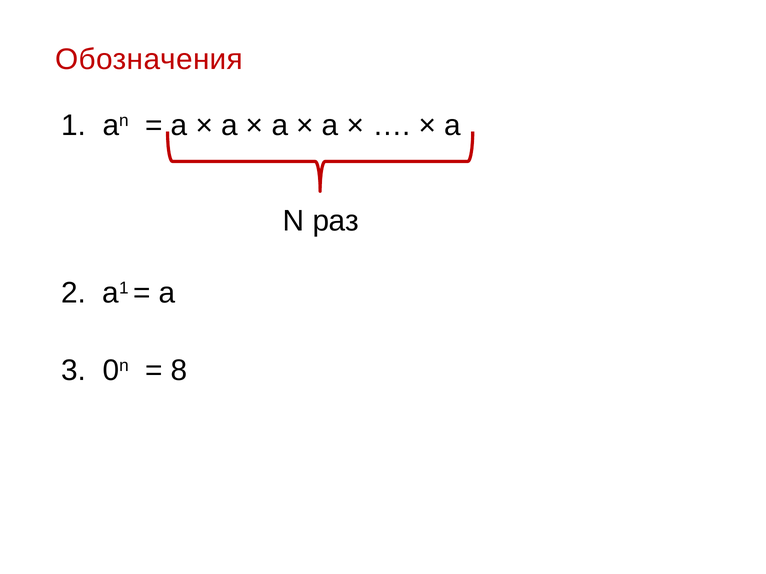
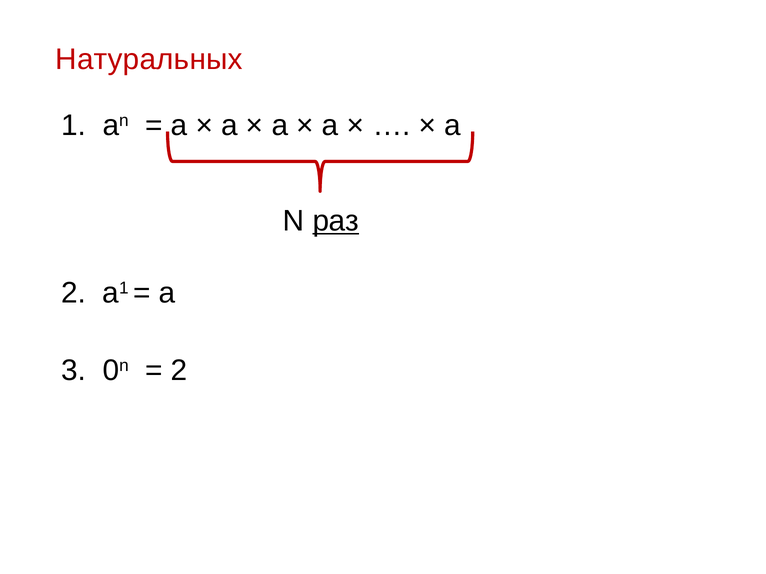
Обозначения: Обозначения -> Натуральных
раз underline: none -> present
8 at (179, 371): 8 -> 2
